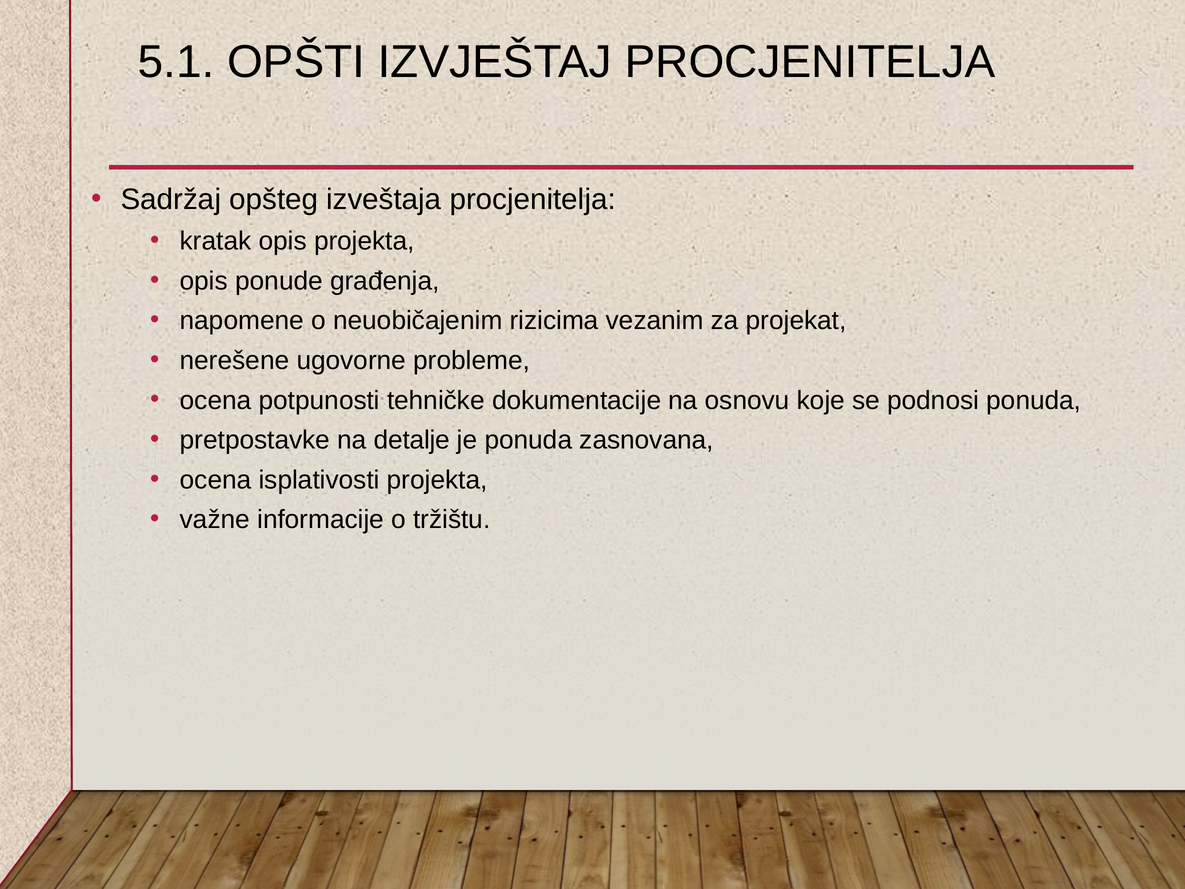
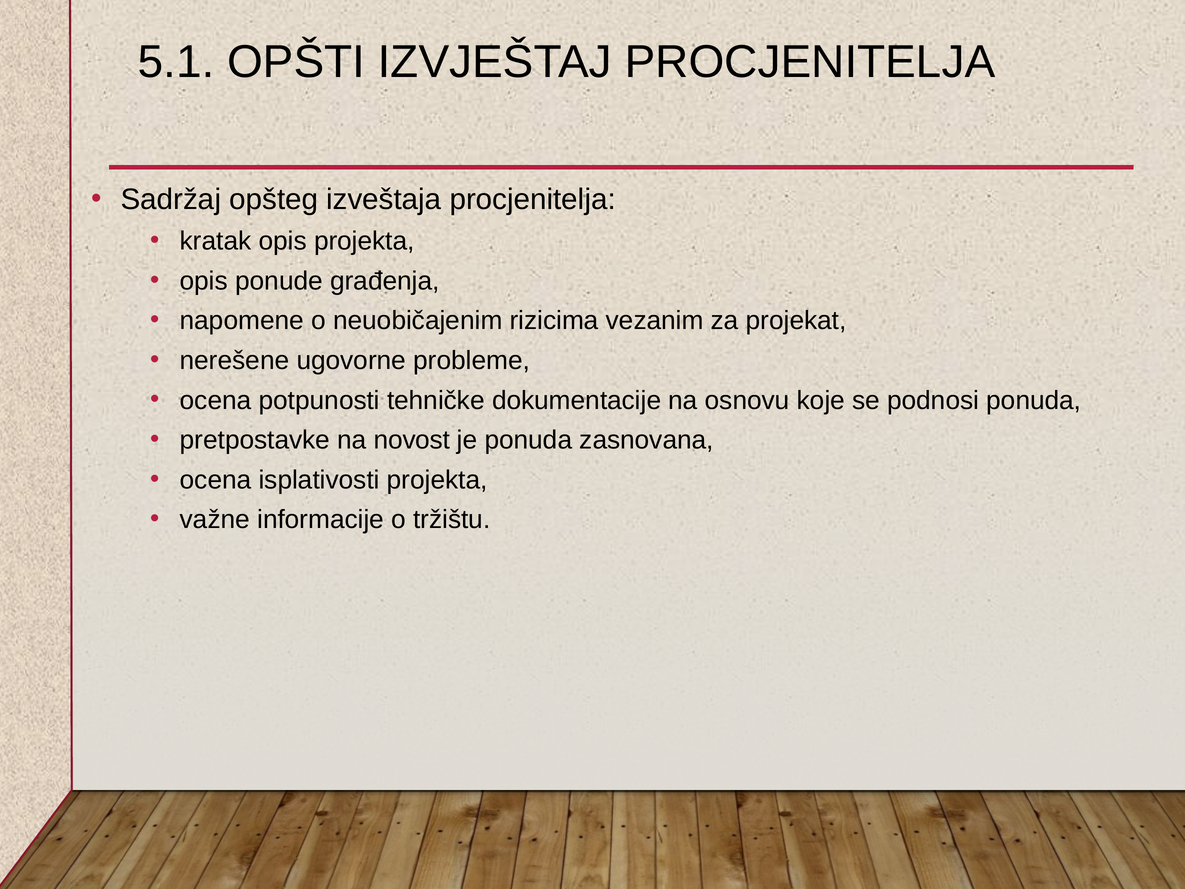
detalje: detalje -> novost
